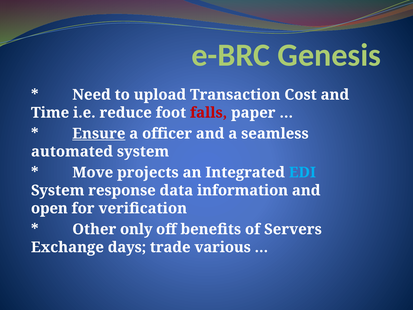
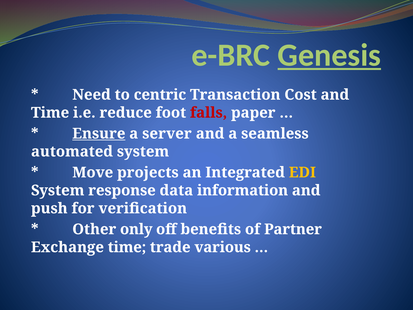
Genesis underline: none -> present
upload: upload -> centric
officer: officer -> server
EDI colour: light blue -> yellow
open: open -> push
Servers: Servers -> Partner
Exchange days: days -> time
